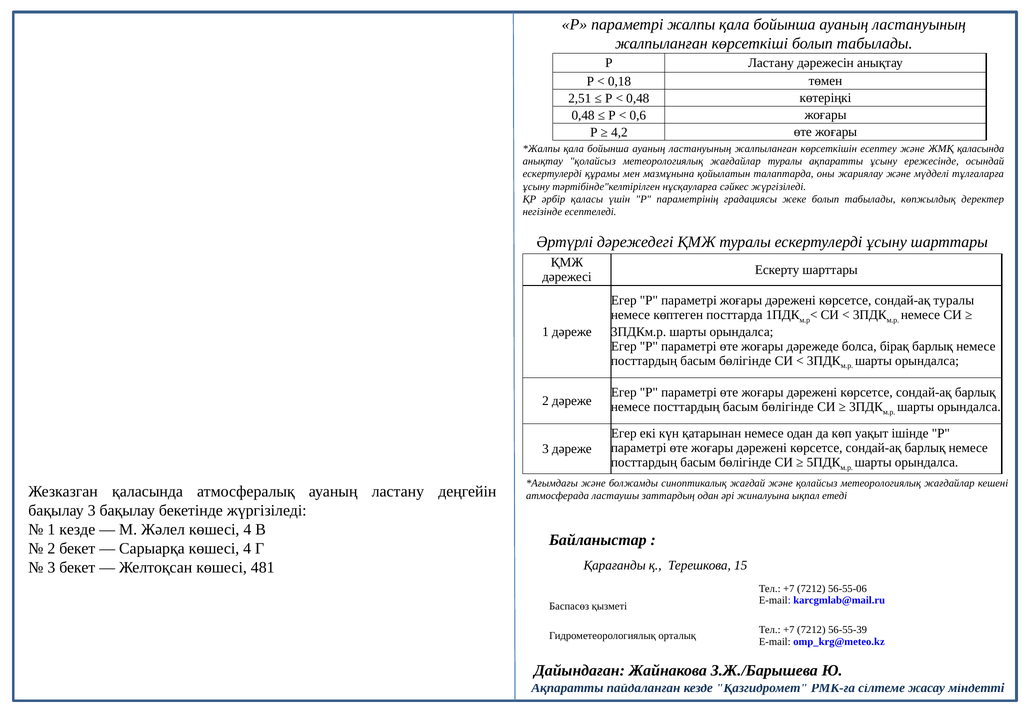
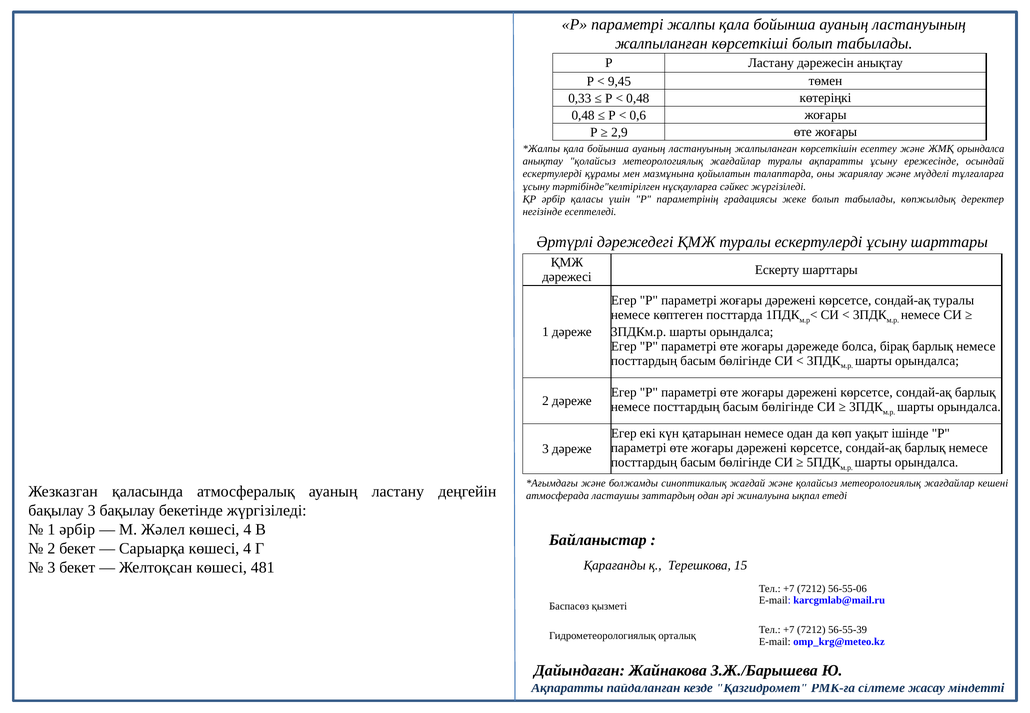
0,18: 0,18 -> 9,45
2,51: 2,51 -> 0,33
4,2: 4,2 -> 2,9
ЖМҚ қаласында: қаласында -> орындалса
1 кезде: кезде -> әрбір
